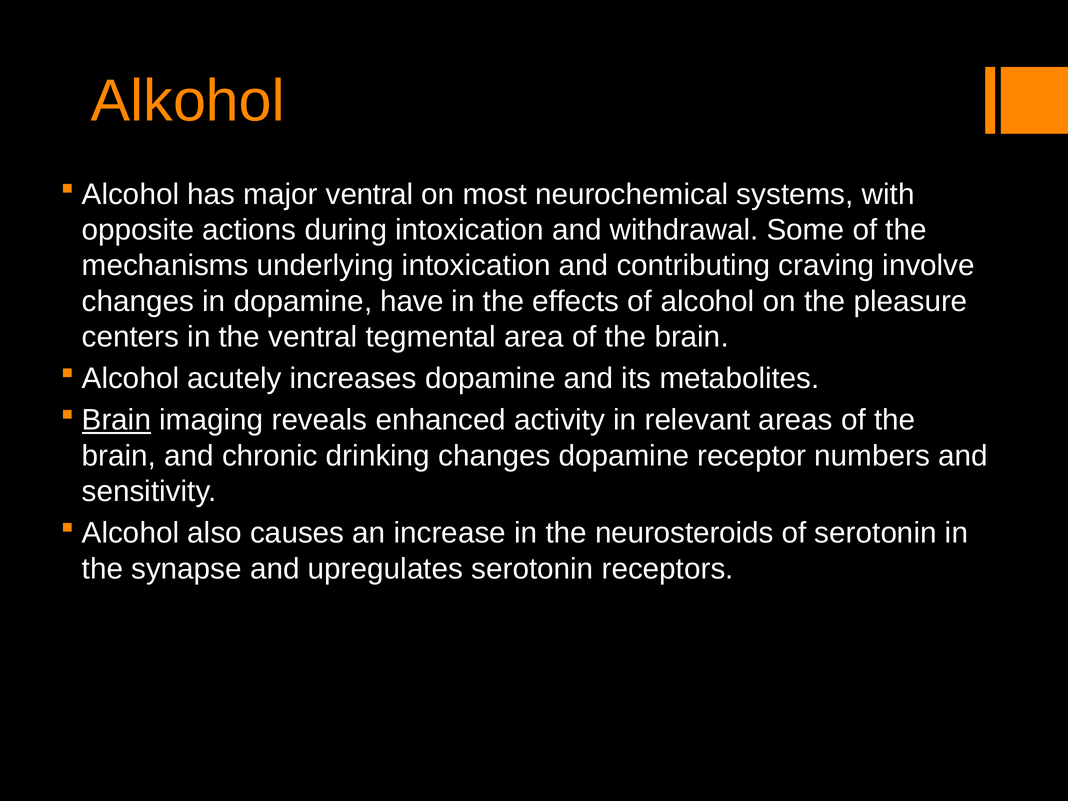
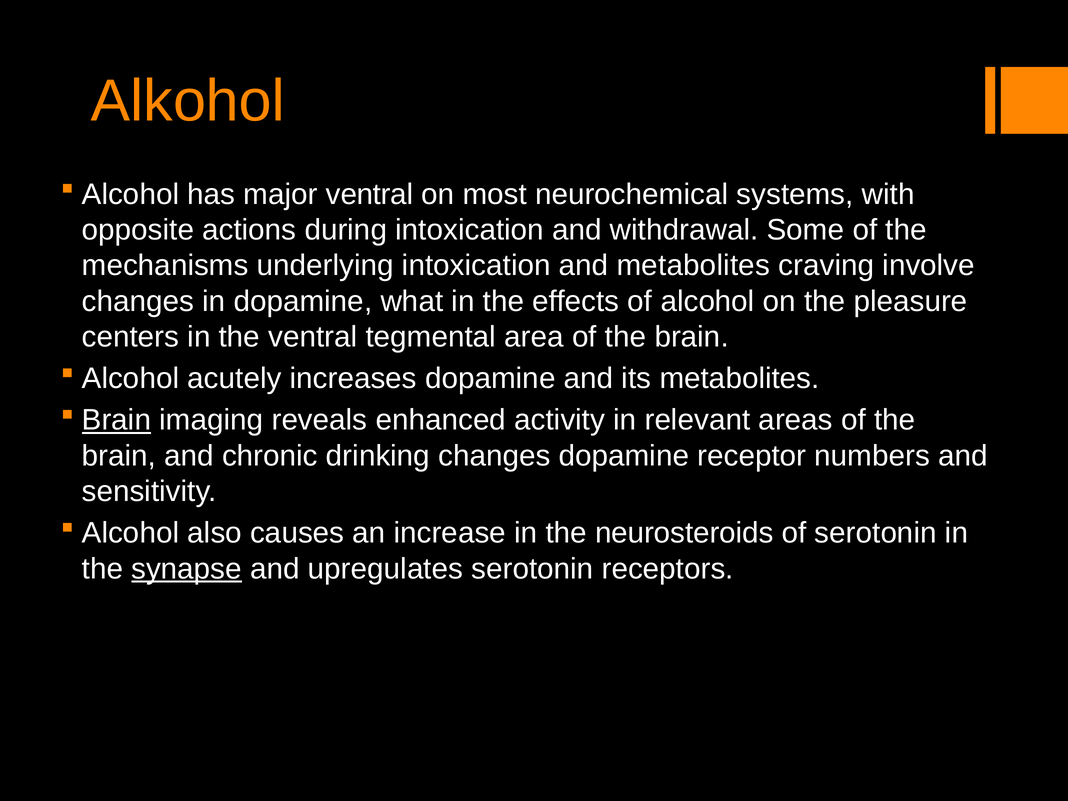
and contributing: contributing -> metabolites
have: have -> what
synapse underline: none -> present
